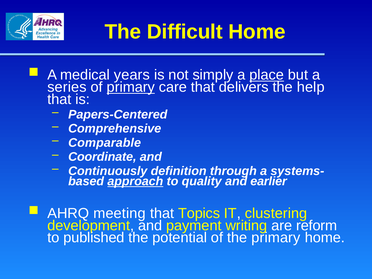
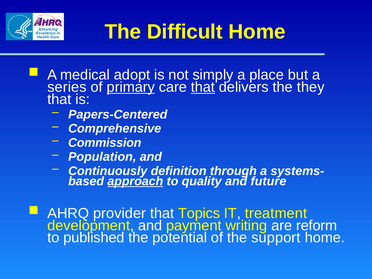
years: years -> adopt
place underline: present -> none
that at (203, 87) underline: none -> present
help: help -> they
Comparable: Comparable -> Commission
Coordinate: Coordinate -> Population
earlier: earlier -> future
meeting: meeting -> provider
clustering: clustering -> treatment
the primary: primary -> support
